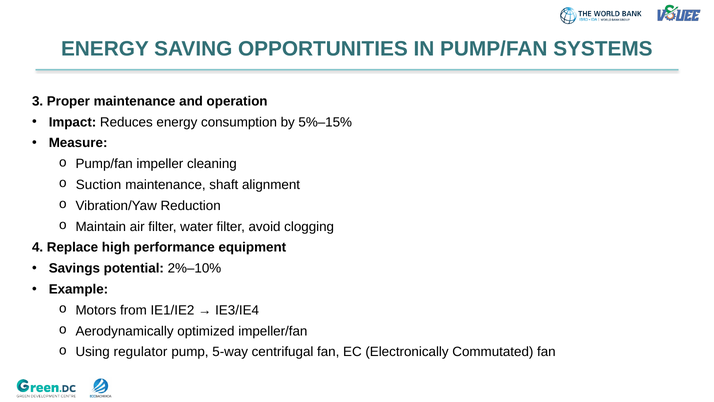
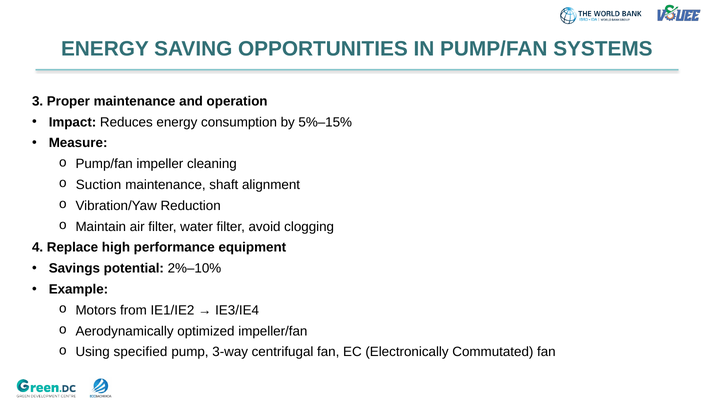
regulator: regulator -> specified
5-way: 5-way -> 3-way
